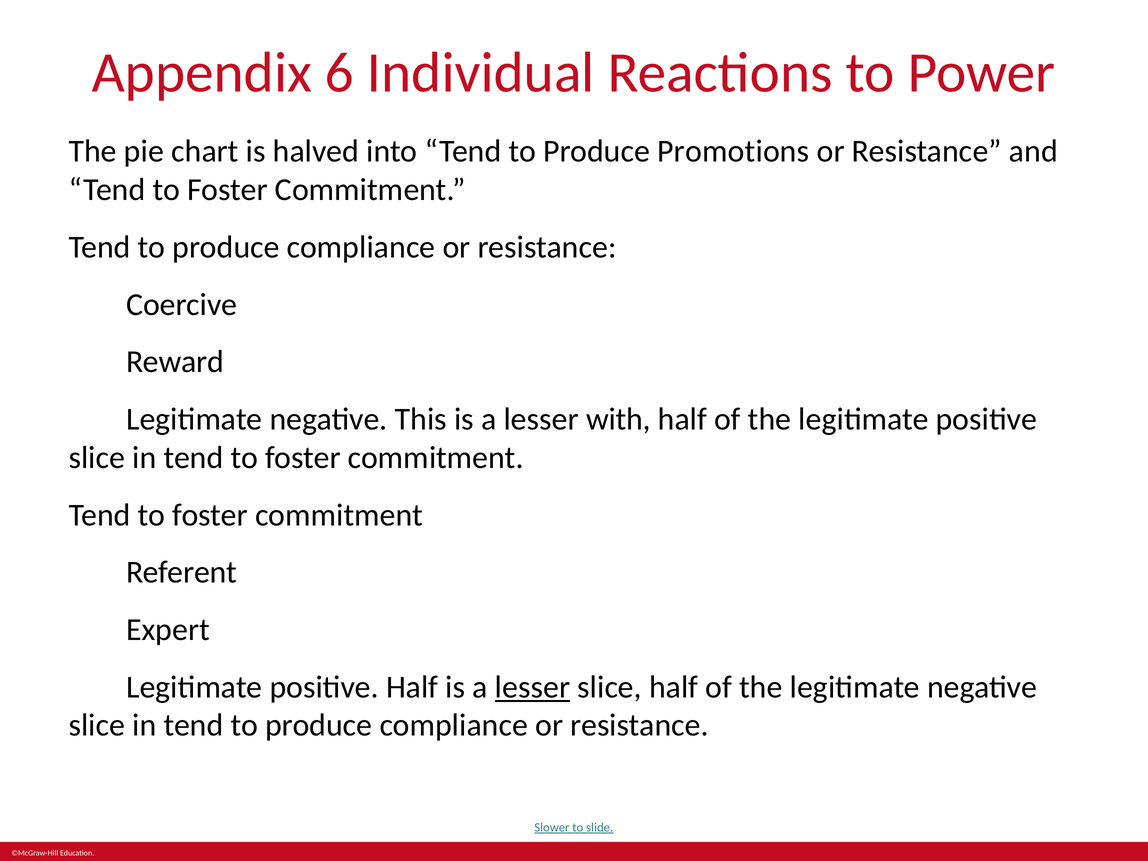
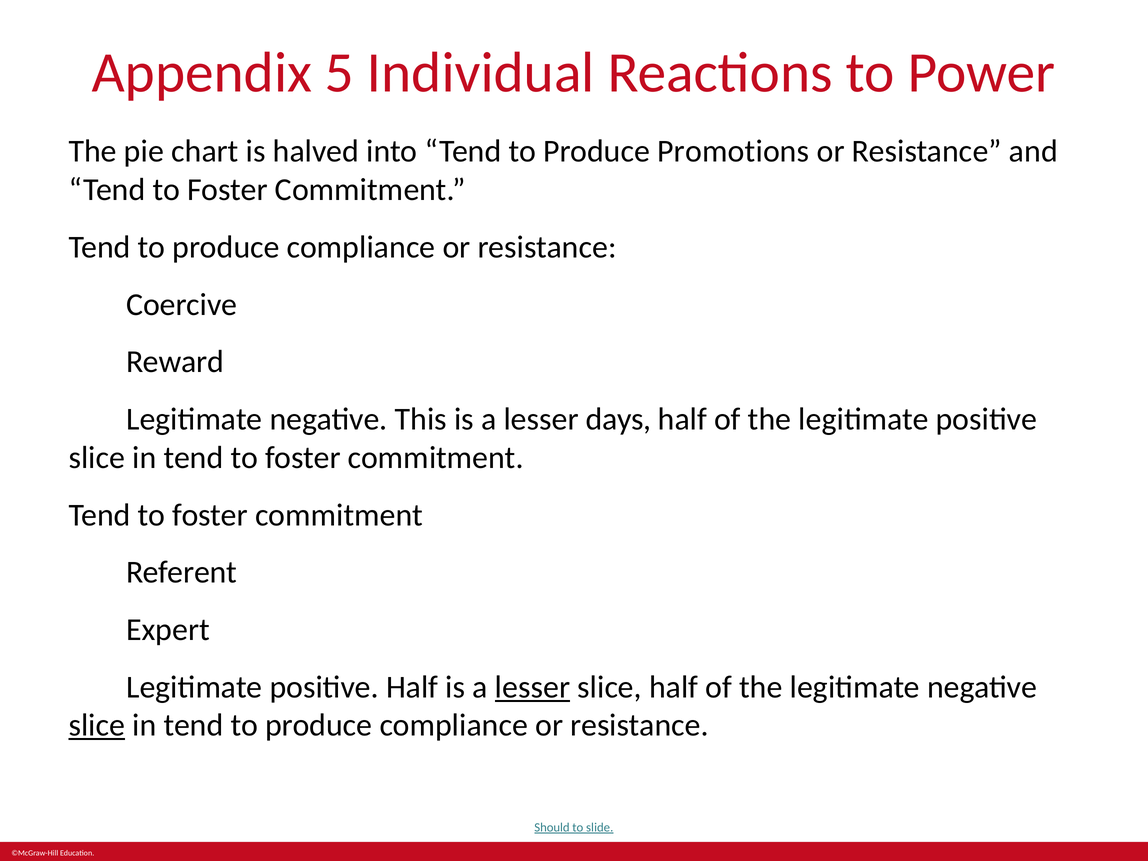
6: 6 -> 5
with: with -> days
slice at (97, 725) underline: none -> present
Slower: Slower -> Should
